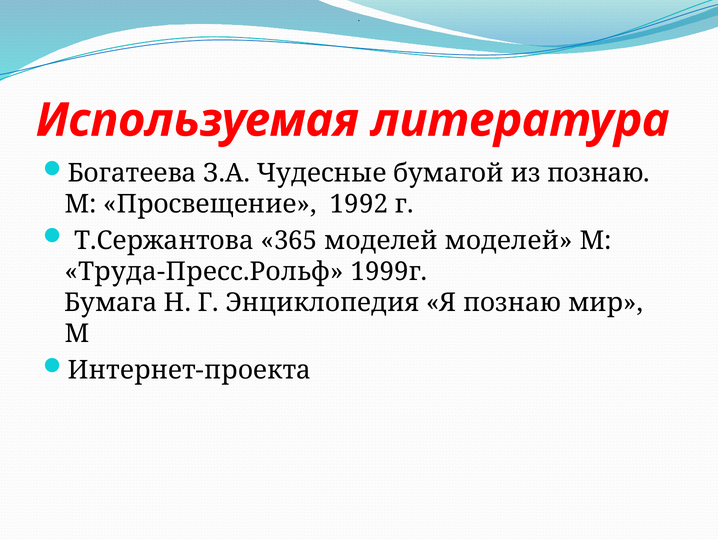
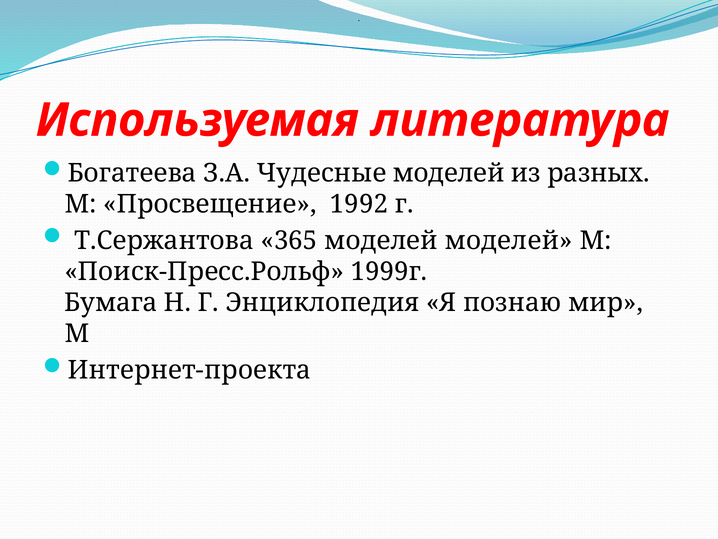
Чудесные бумагой: бумагой -> моделей
из познаю: познаю -> разных
Труда-Пресс.Рольф: Труда-Пресс.Рольф -> Поиск-Пресс.Рольф
